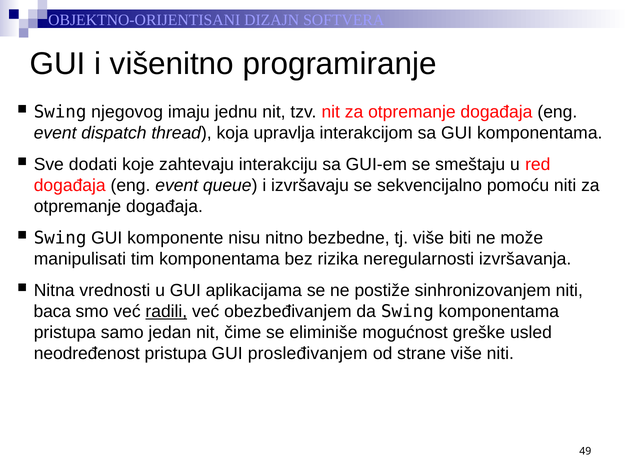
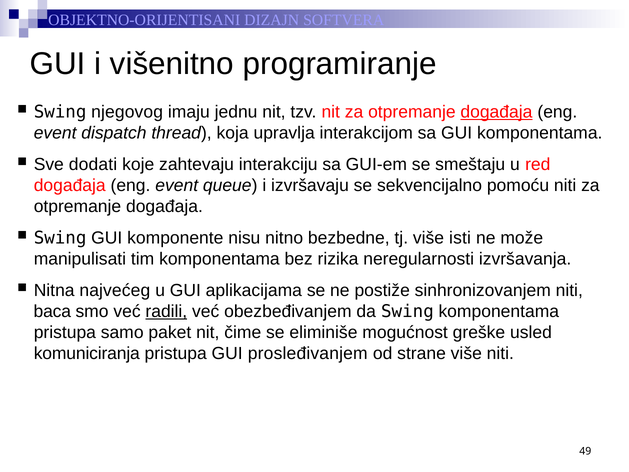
događaja at (496, 112) underline: none -> present
biti: biti -> isti
vrednosti: vrednosti -> najvećeg
jedan: jedan -> paket
neodređenost: neodređenost -> komuniciranja
